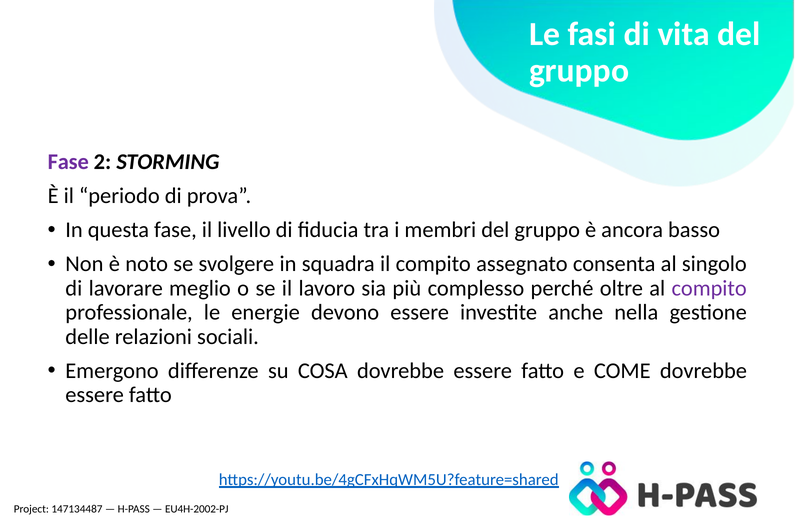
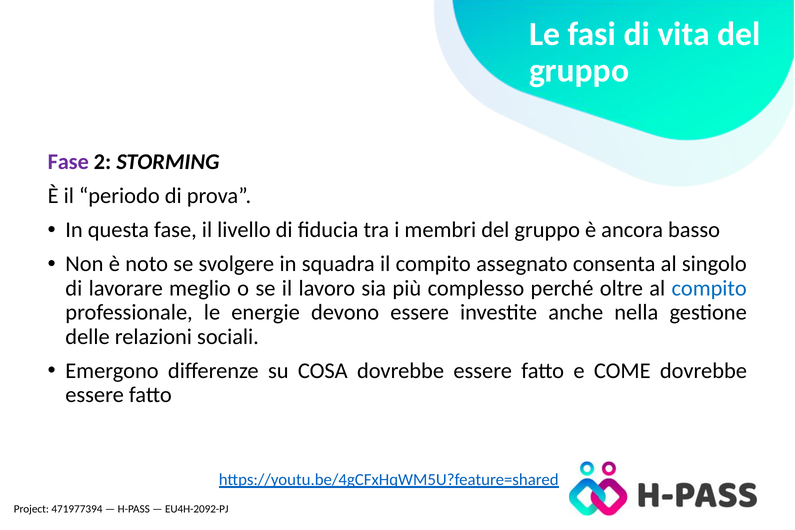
compito at (709, 288) colour: purple -> blue
147134487: 147134487 -> 471977394
EU4H-2002-PJ: EU4H-2002-PJ -> EU4H-2092-PJ
